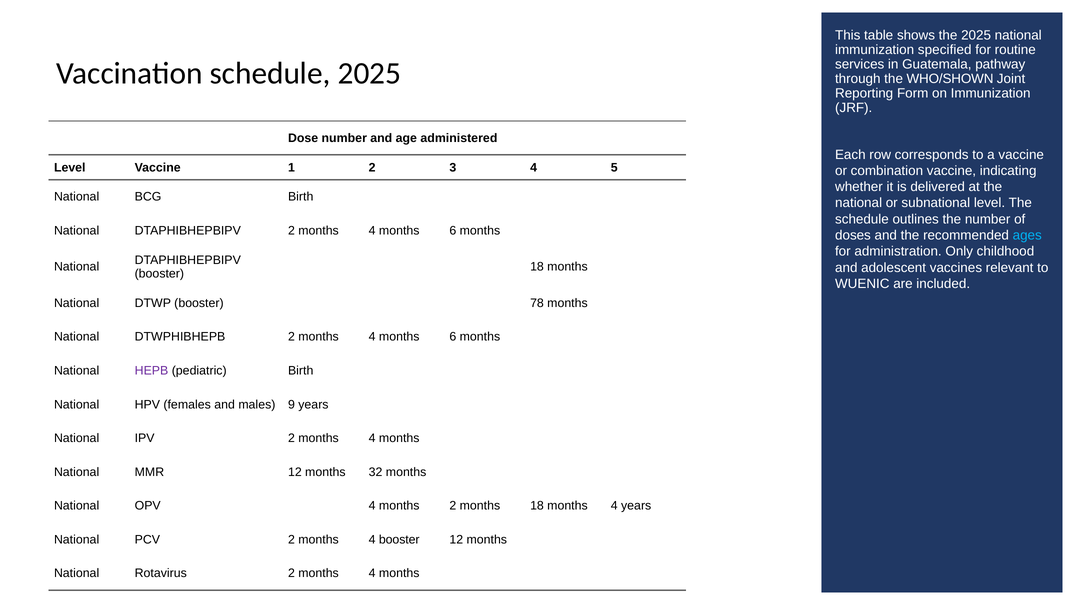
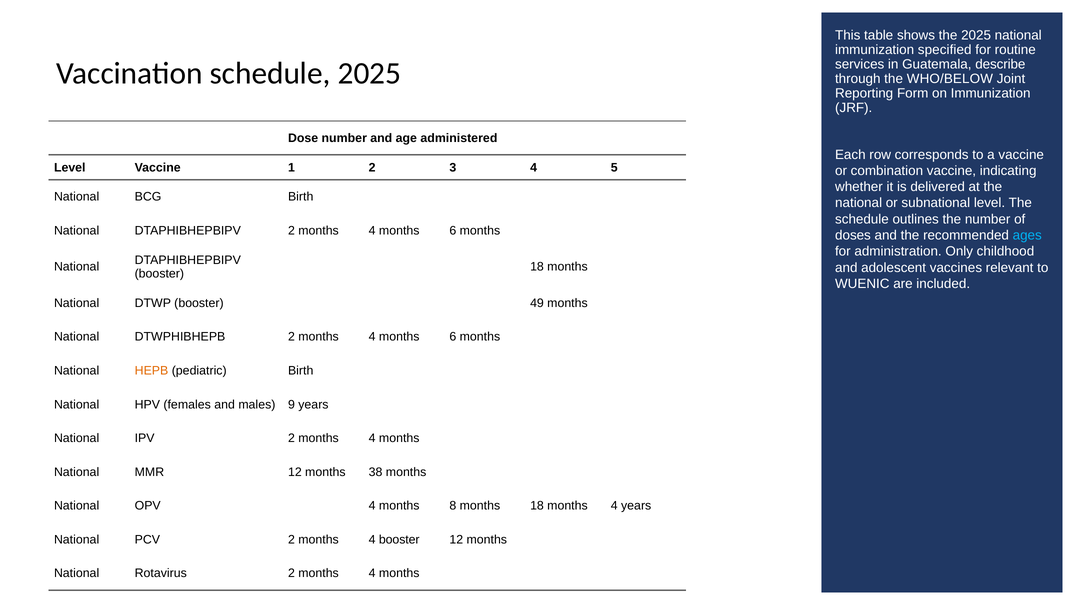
pathway: pathway -> describe
WHO/SHOWN: WHO/SHOWN -> WHO/BELOW
78: 78 -> 49
HEPB colour: purple -> orange
32: 32 -> 38
months 2: 2 -> 8
